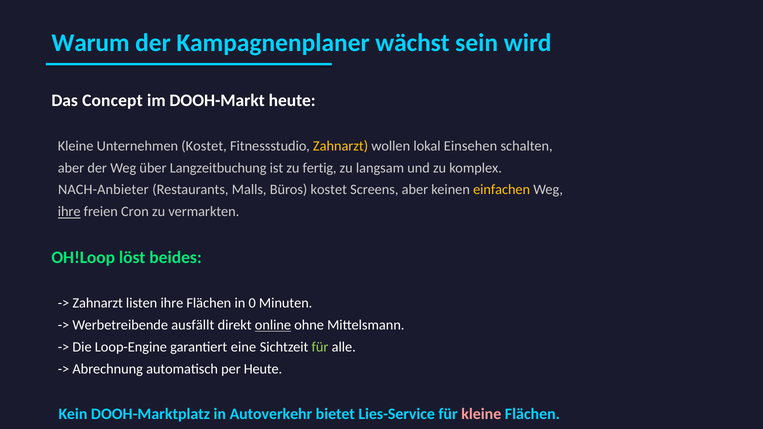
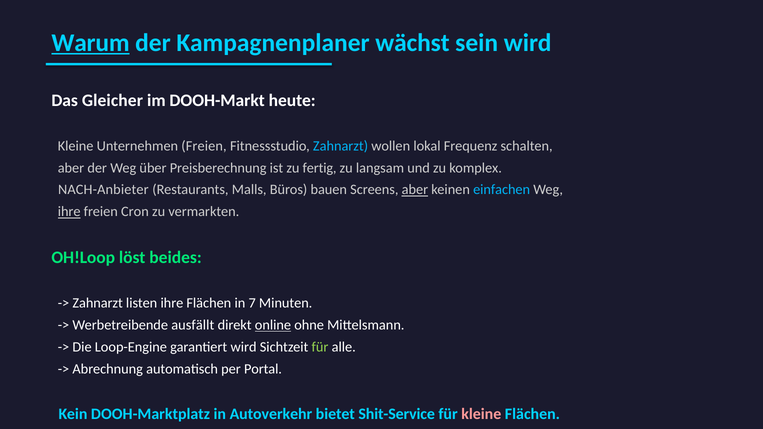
Warum underline: none -> present
Concept: Concept -> Gleicher
Unternehmen Kostet: Kostet -> Freien
Zahnarzt at (341, 146) colour: yellow -> light blue
Einsehen: Einsehen -> Frequenz
Langzeitbuchung: Langzeitbuchung -> Preisberechnung
Büros kostet: kostet -> bauen
aber at (415, 190) underline: none -> present
einfachen colour: yellow -> light blue
0: 0 -> 7
garantiert eine: eine -> wird
per Heute: Heute -> Portal
Lies-Service: Lies-Service -> Shit-Service
